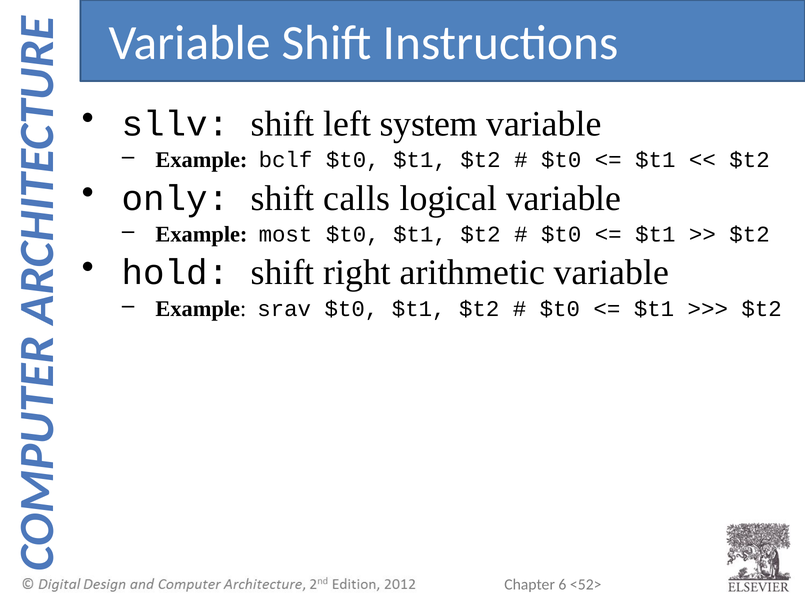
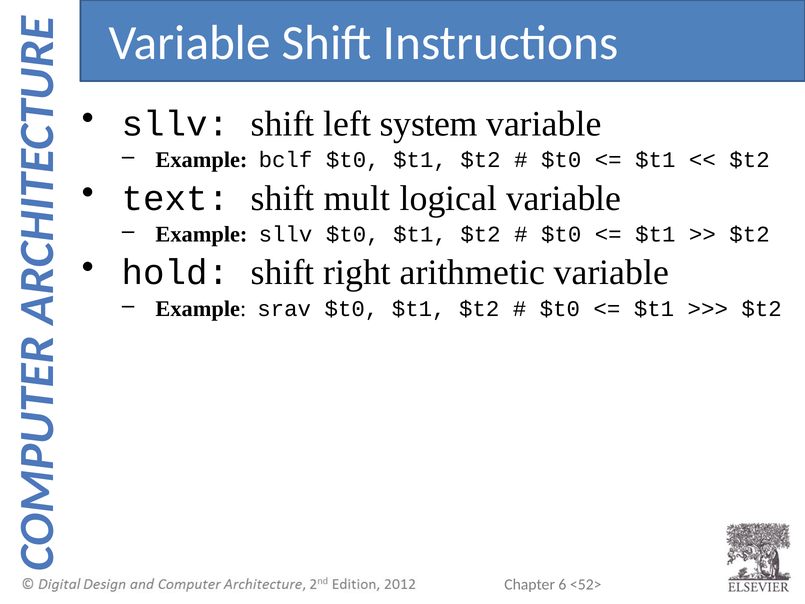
only: only -> text
calls: calls -> mult
Example most: most -> sllv
